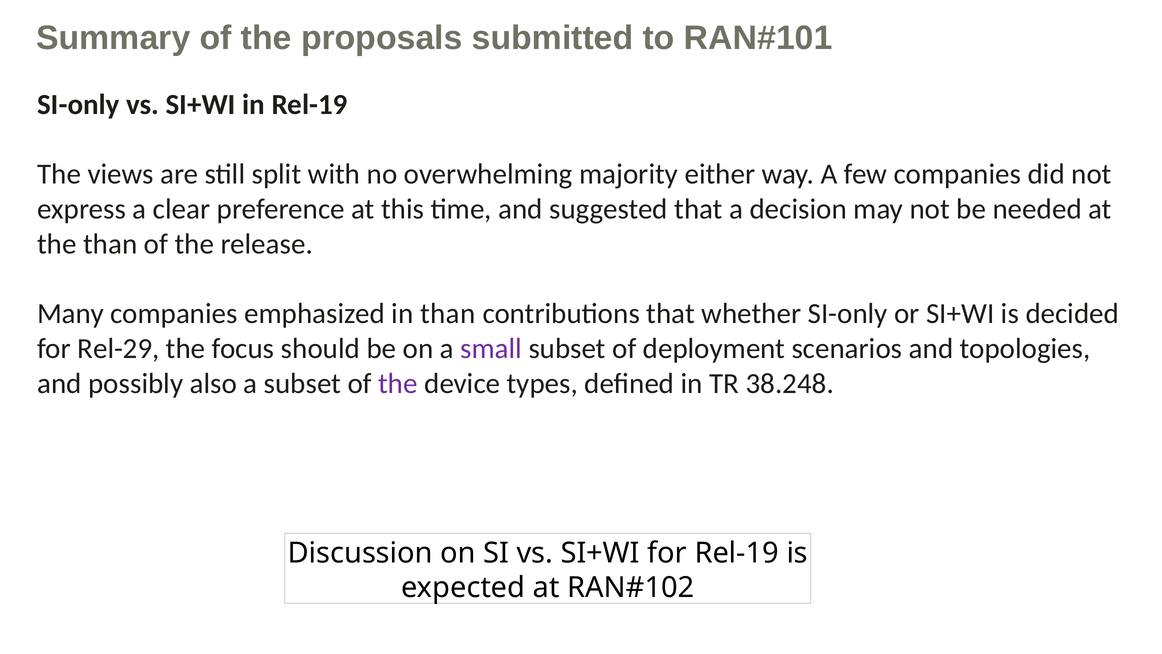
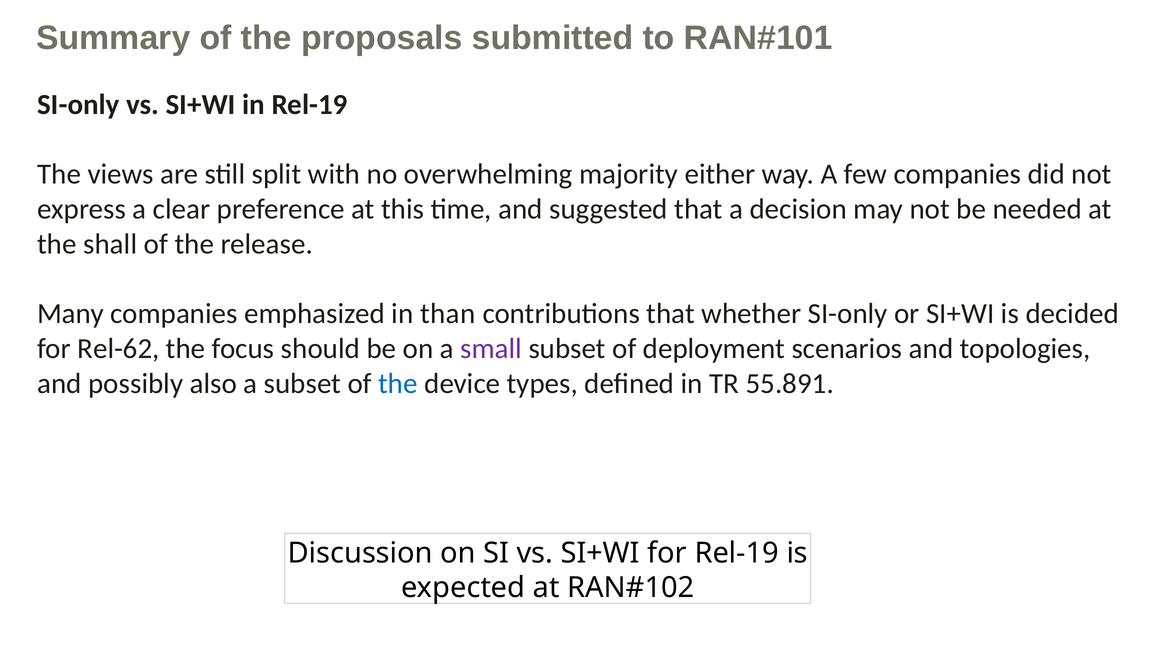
the than: than -> shall
Rel-29: Rel-29 -> Rel-62
the at (398, 383) colour: purple -> blue
38.248: 38.248 -> 55.891
